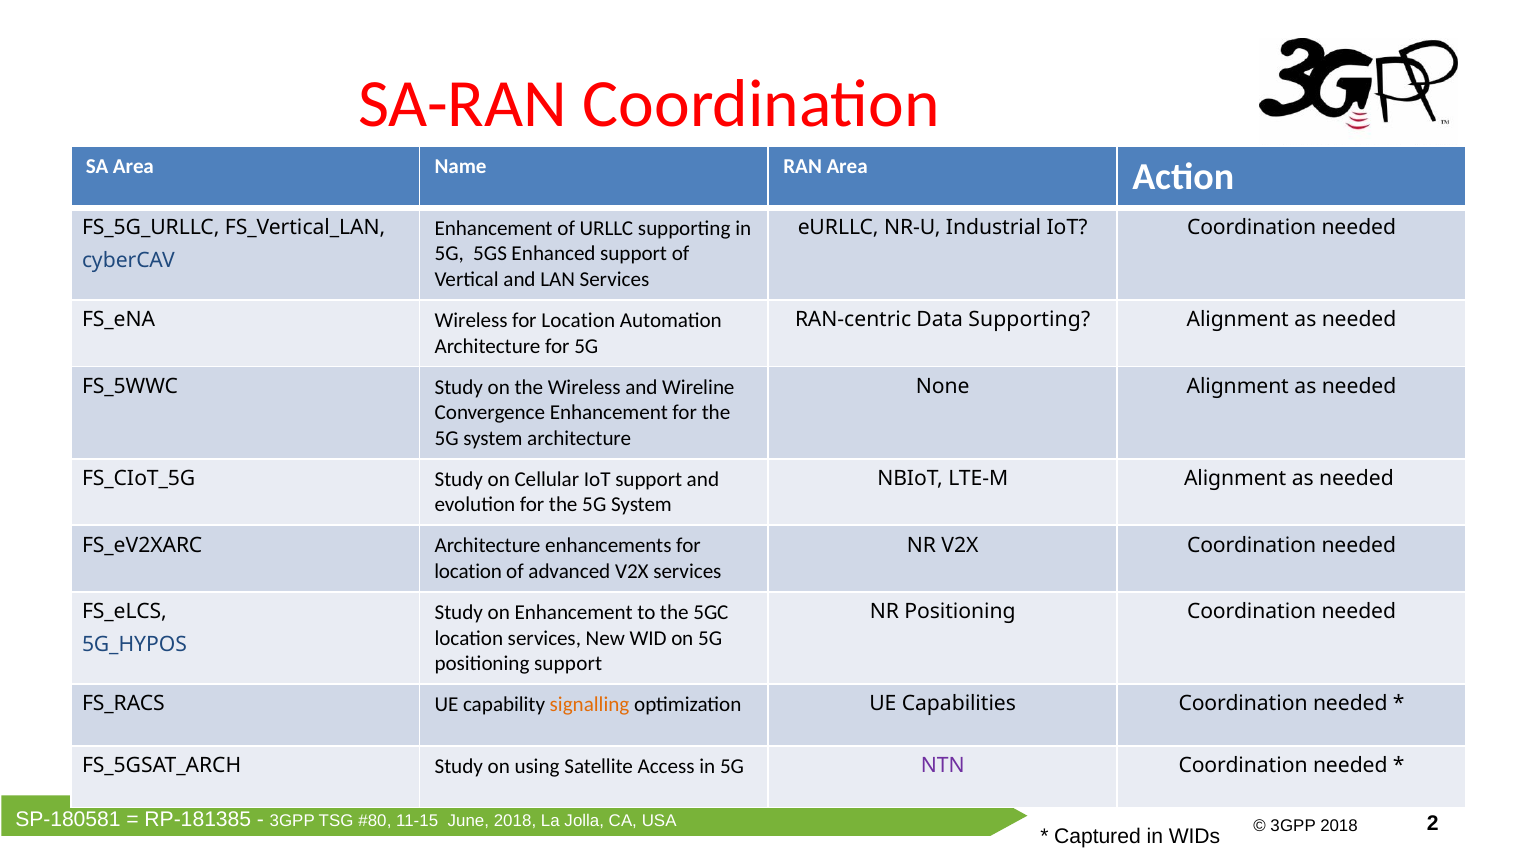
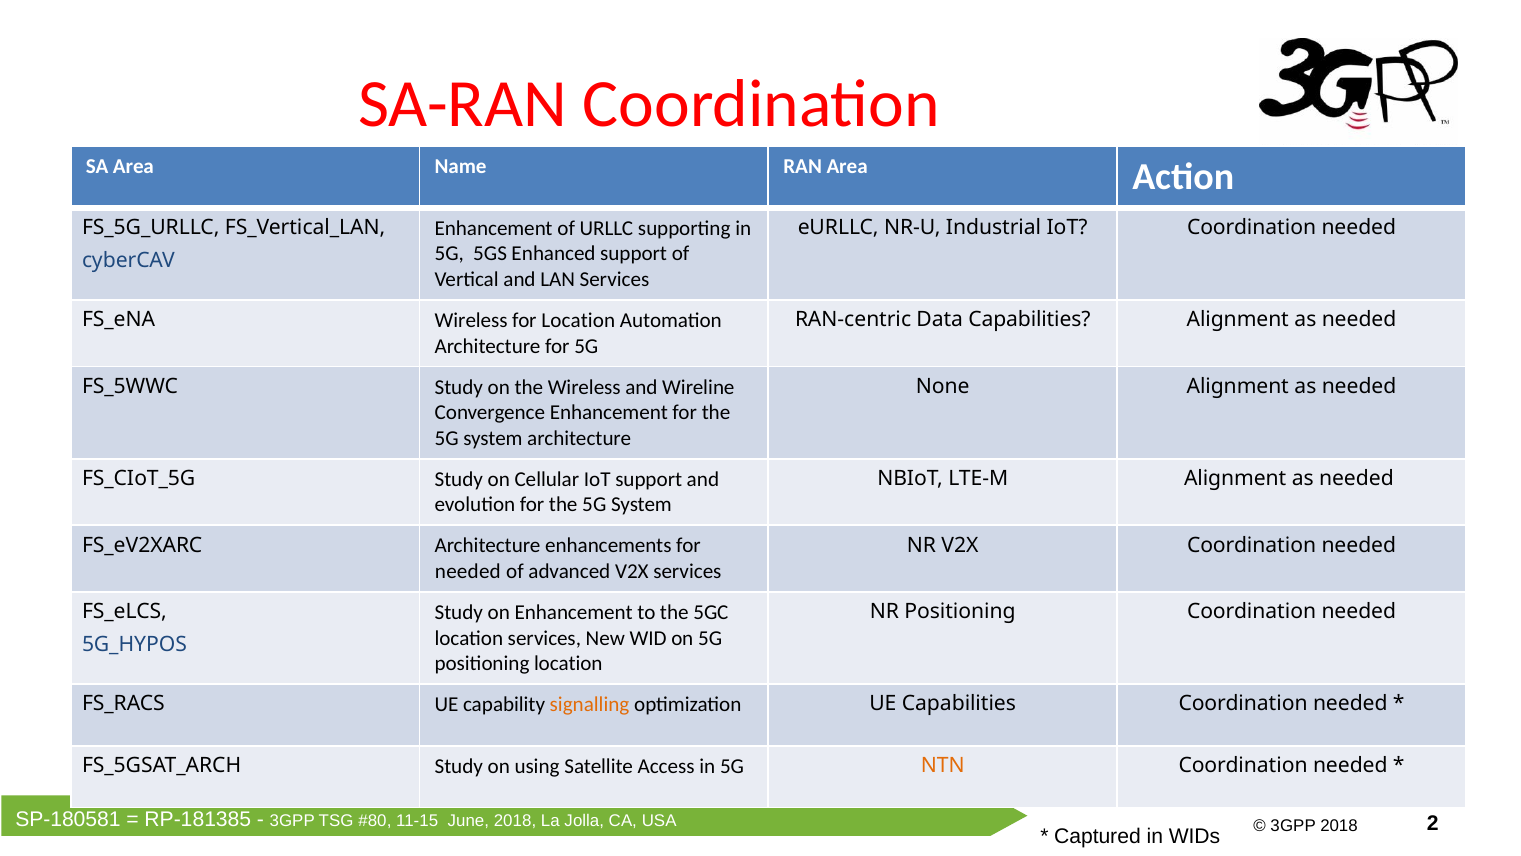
Data Supporting: Supporting -> Capabilities
location at (468, 571): location -> needed
positioning support: support -> location
NTN colour: purple -> orange
